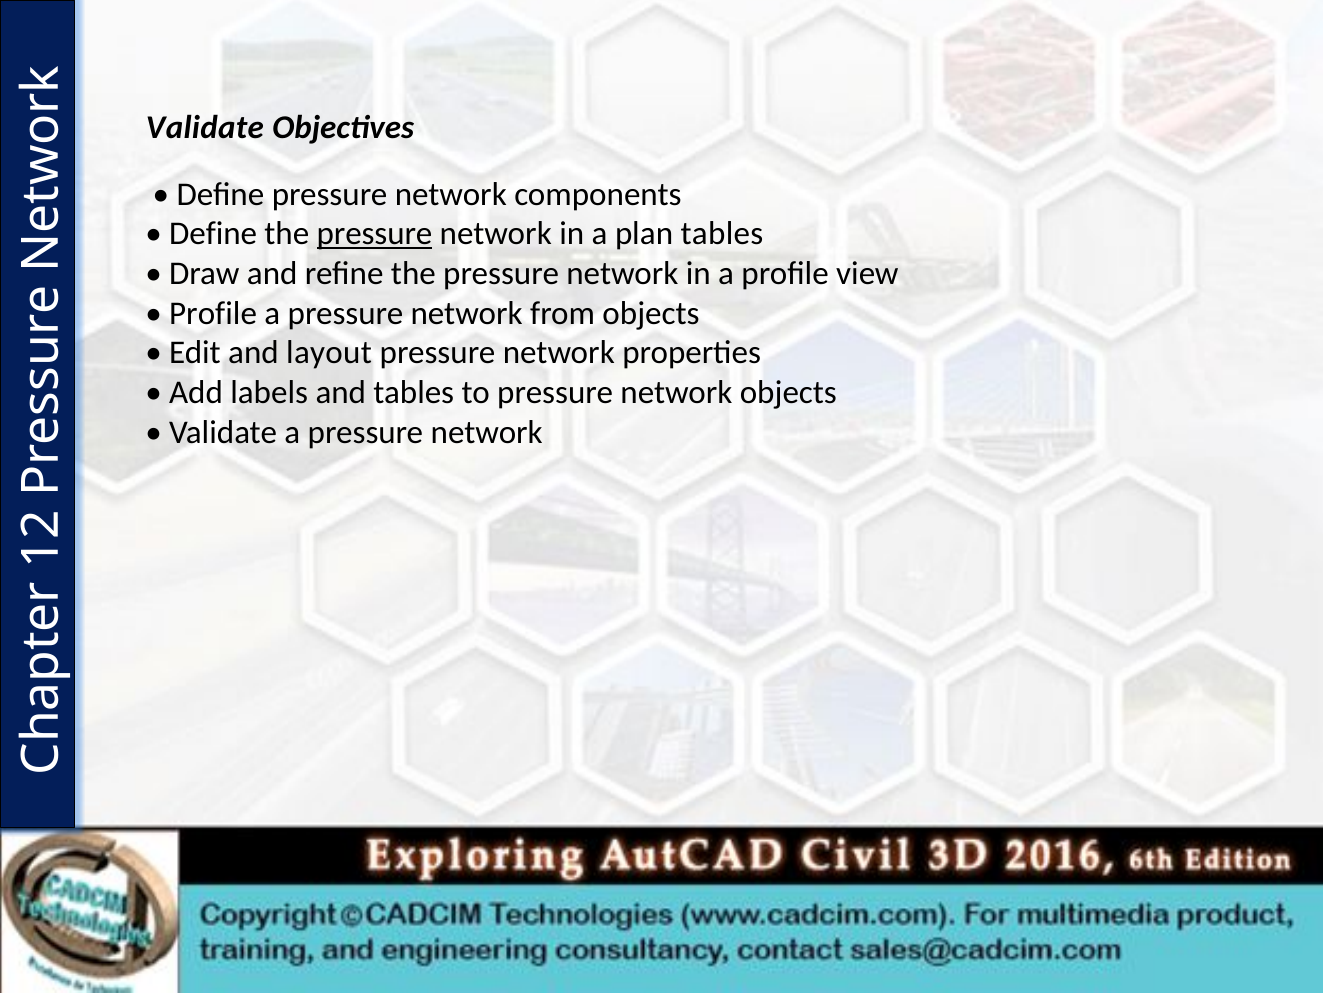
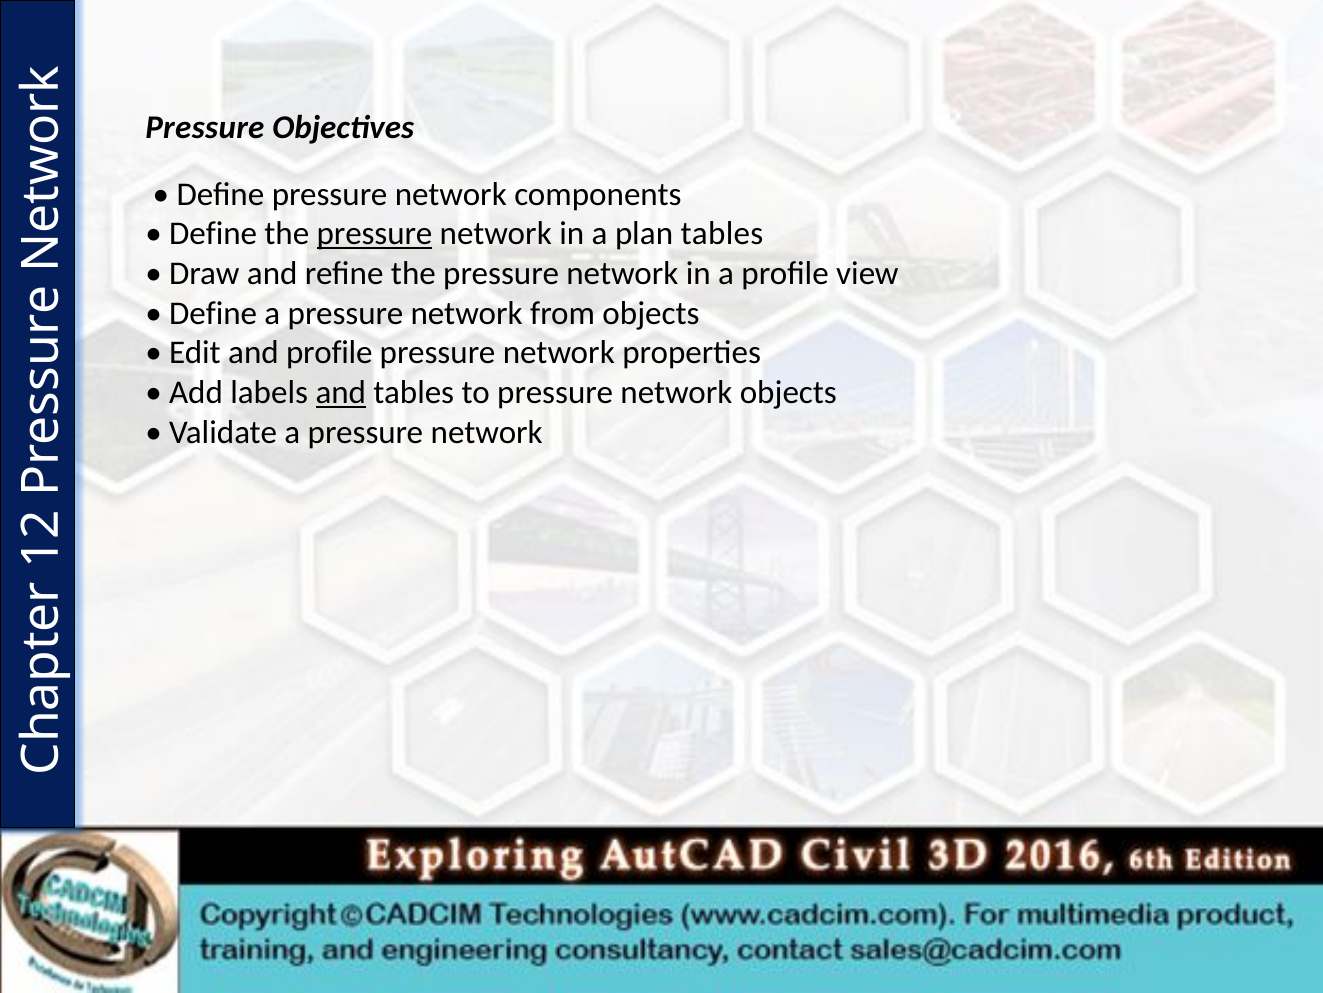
Validate at (205, 128): Validate -> Pressure
Profile at (213, 313): Profile -> Define
and layout: layout -> profile
and at (341, 392) underline: none -> present
